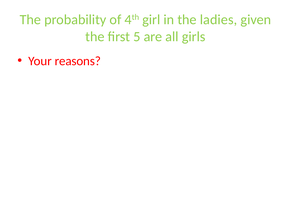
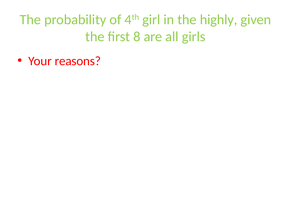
ladies: ladies -> highly
5: 5 -> 8
